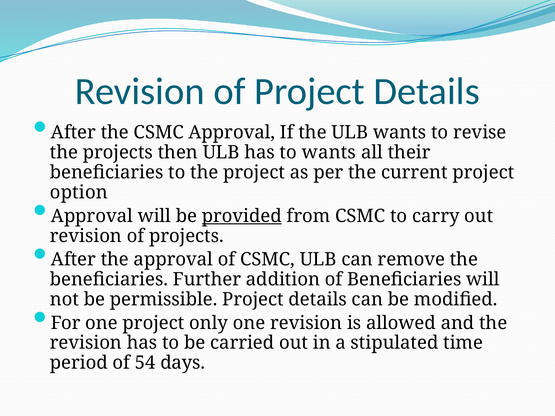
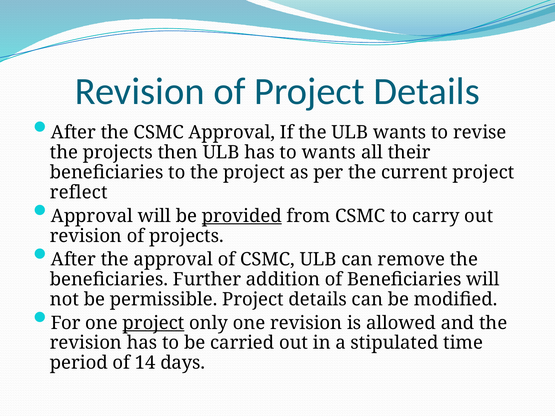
option: option -> reflect
project at (154, 323) underline: none -> present
54: 54 -> 14
